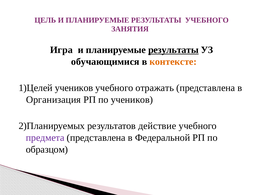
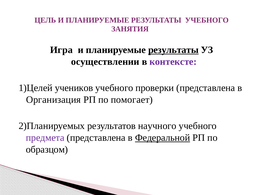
обучающимися: обучающимися -> осуществлении
контексте colour: orange -> purple
отражать: отражать -> проверки
по учеников: учеников -> помогает
действие: действие -> научного
Федеральной underline: none -> present
